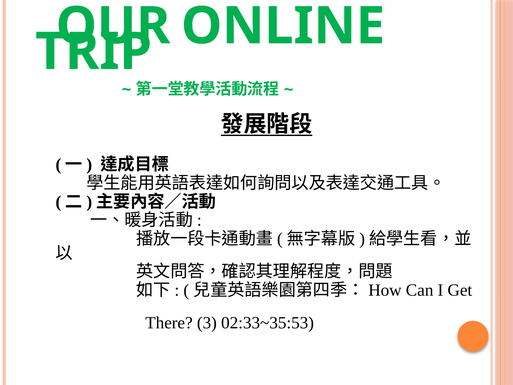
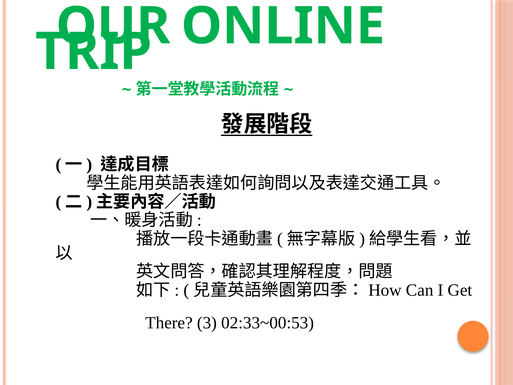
02:33~35:53: 02:33~35:53 -> 02:33~00:53
